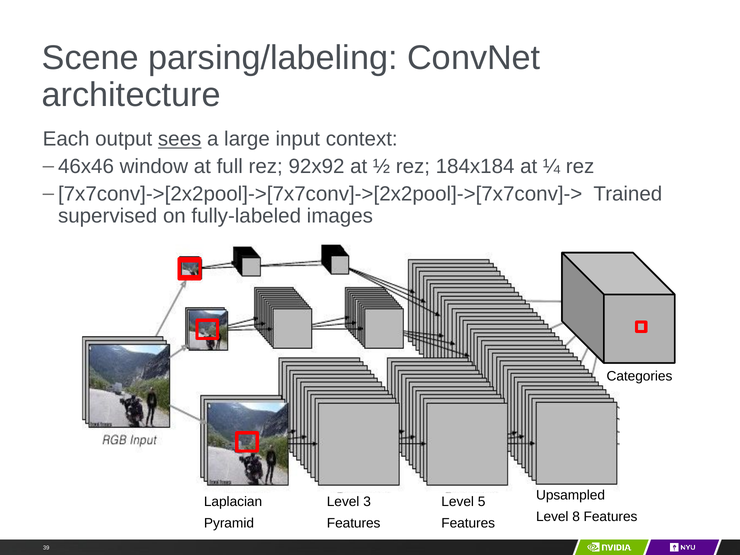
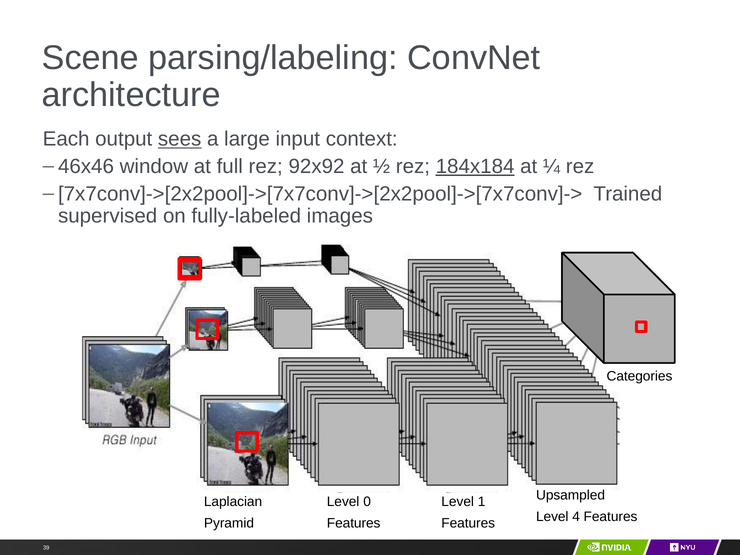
184x184 underline: none -> present
3: 3 -> 0
5: 5 -> 1
8: 8 -> 4
